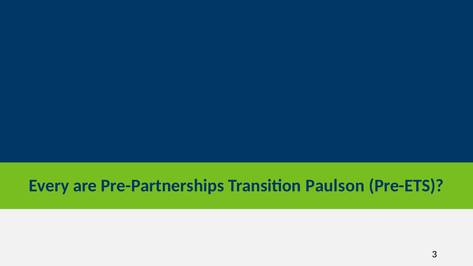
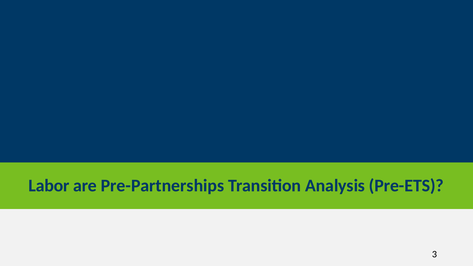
Every: Every -> Labor
Paulson: Paulson -> Analysis
